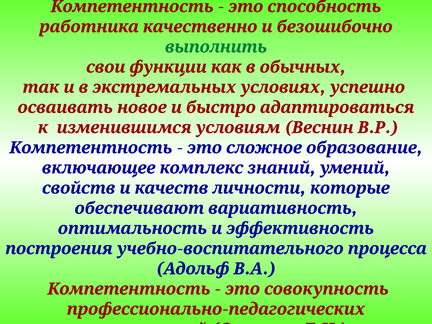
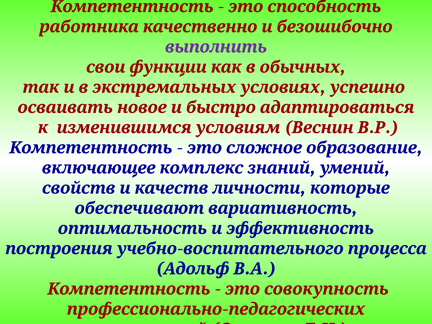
выполнить colour: green -> purple
